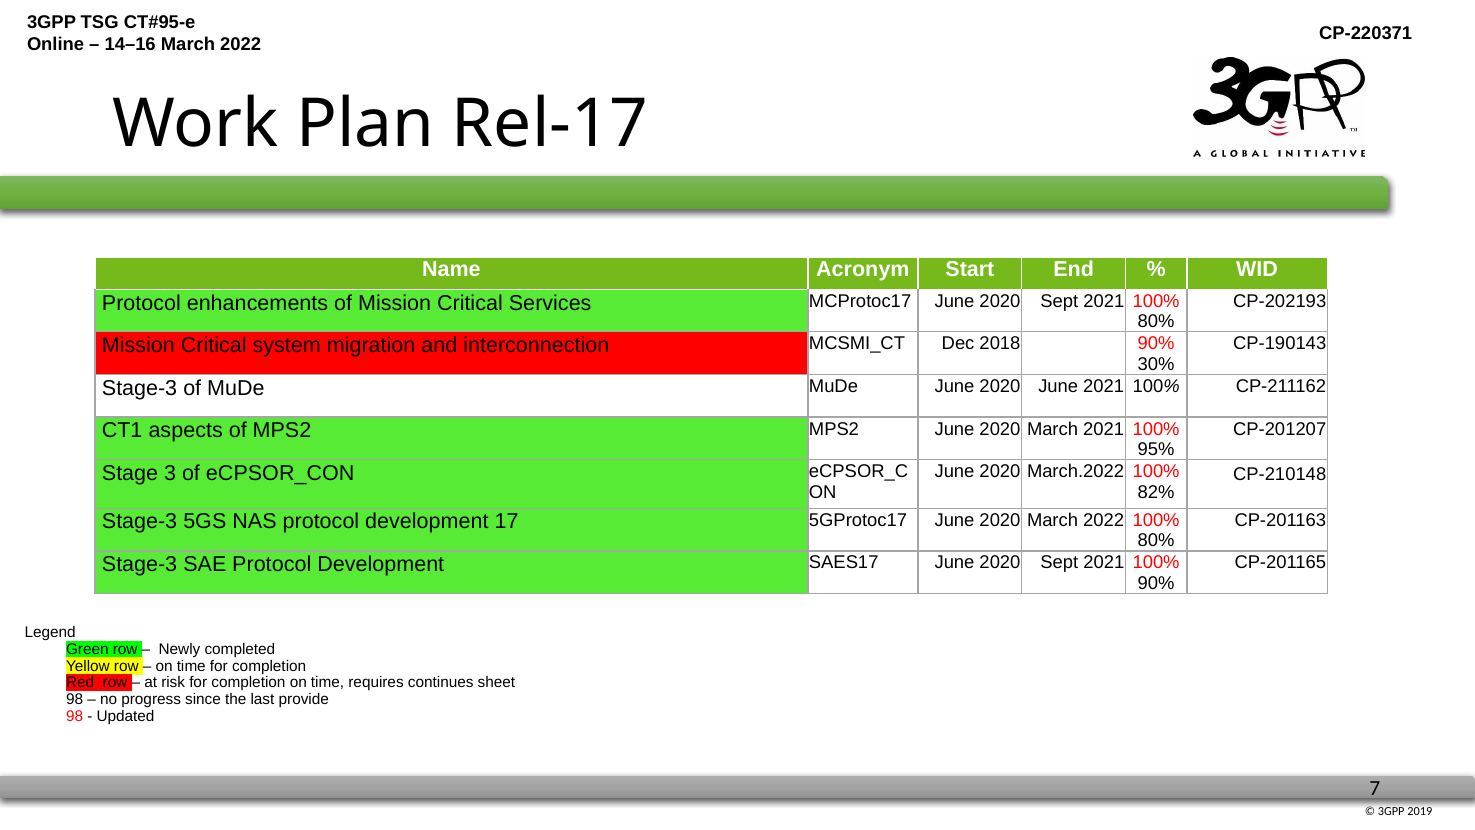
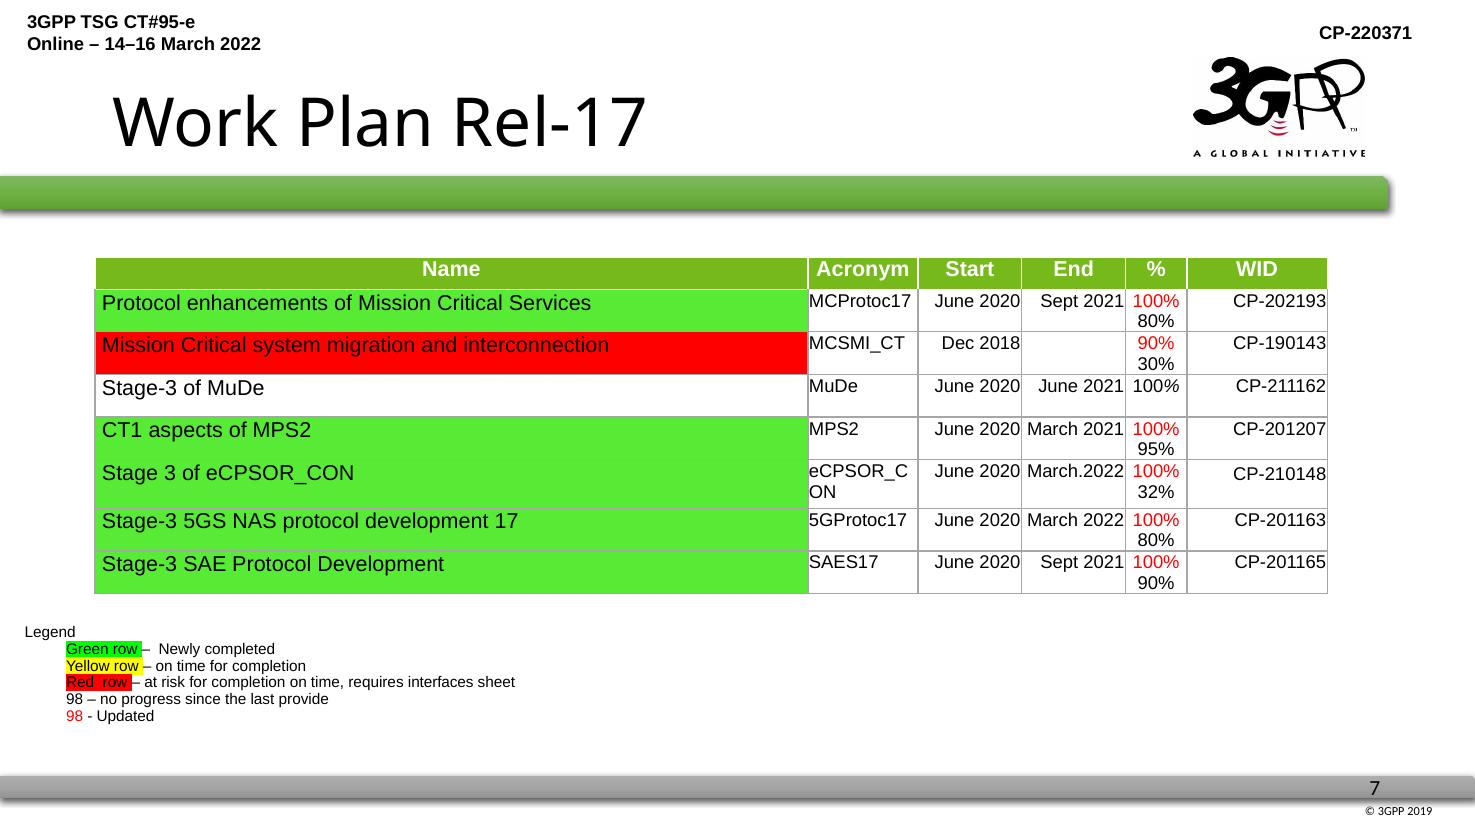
82%: 82% -> 32%
continues: continues -> interfaces
